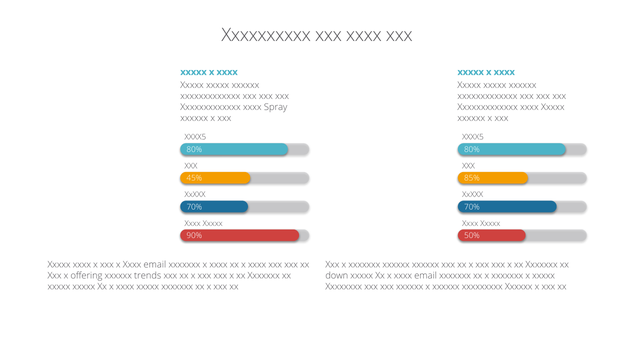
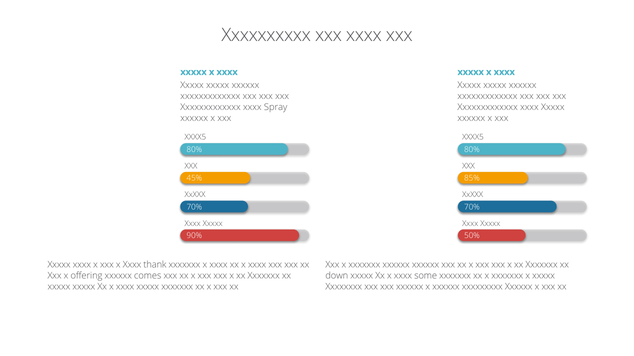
xxx x Xxxx email: email -> thank
trends: trends -> comes
Xx x xxxx email: email -> some
